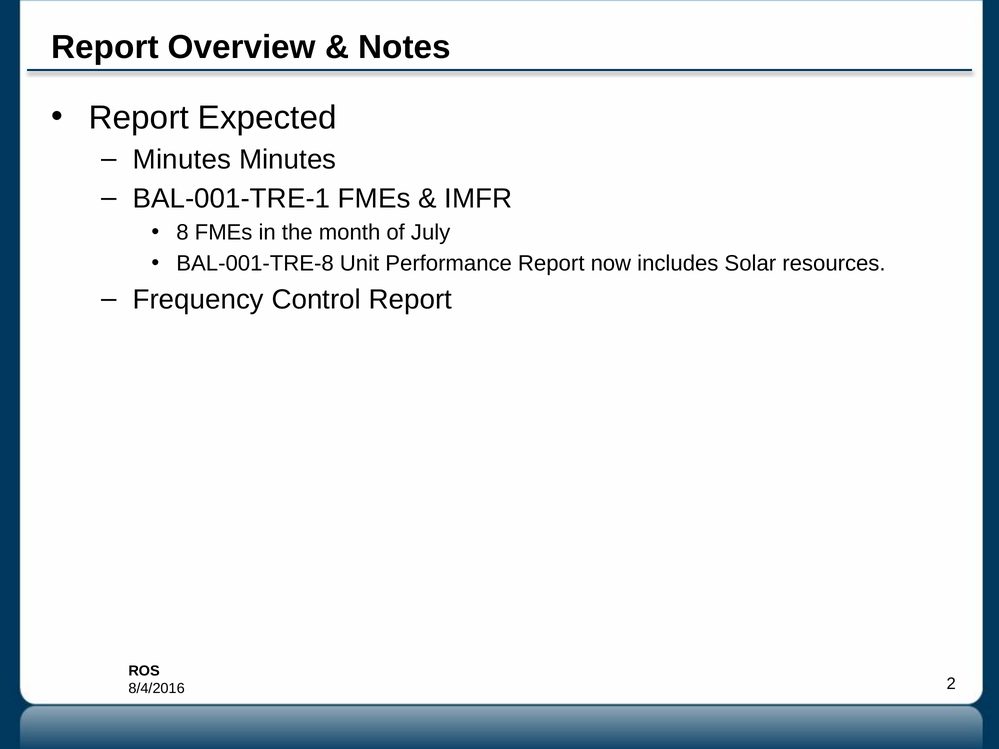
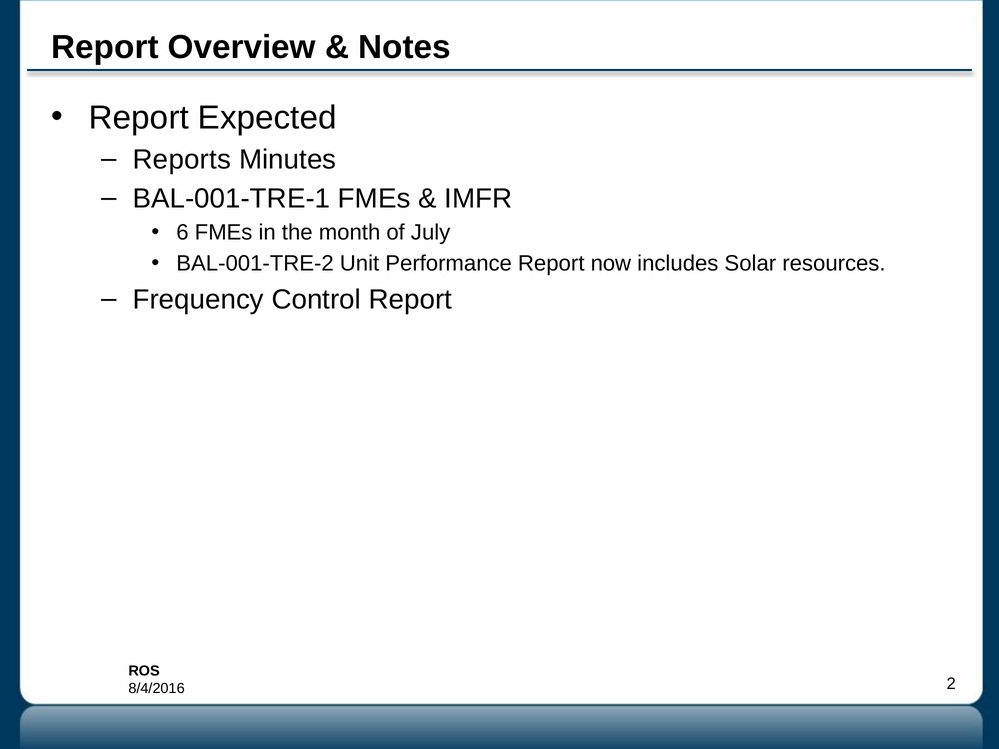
Minutes at (182, 160): Minutes -> Reports
8: 8 -> 6
BAL-001-TRE-8: BAL-001-TRE-8 -> BAL-001-TRE-2
